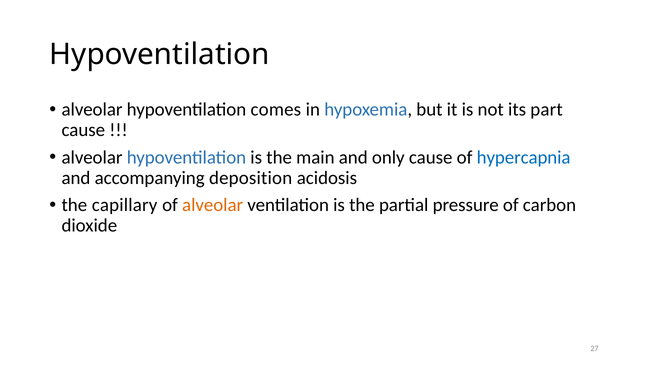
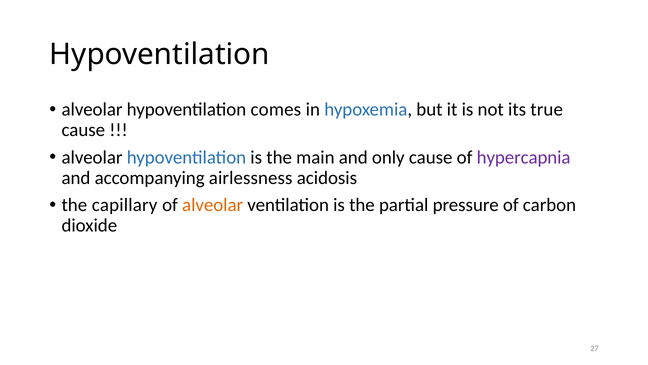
part: part -> true
hypercapnia colour: blue -> purple
deposition: deposition -> airlessness
